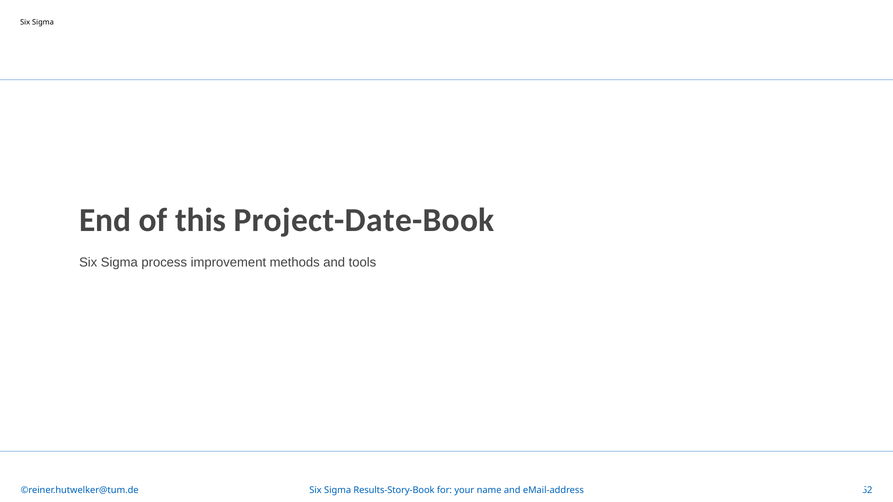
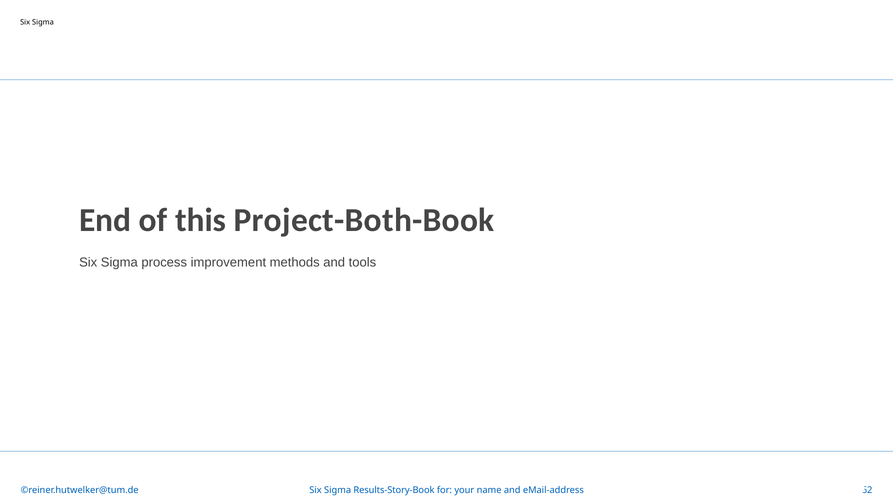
Project-Date-Book: Project-Date-Book -> Project-Both-Book
